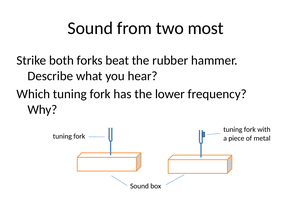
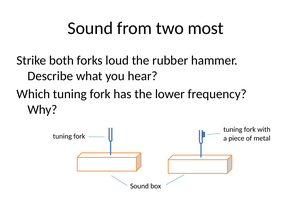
beat: beat -> loud
